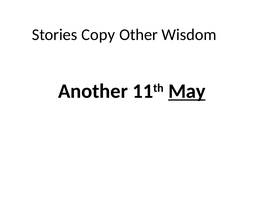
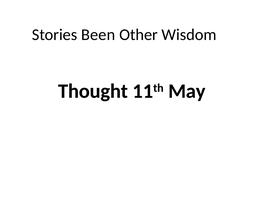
Copy: Copy -> Been
Another: Another -> Thought
May underline: present -> none
